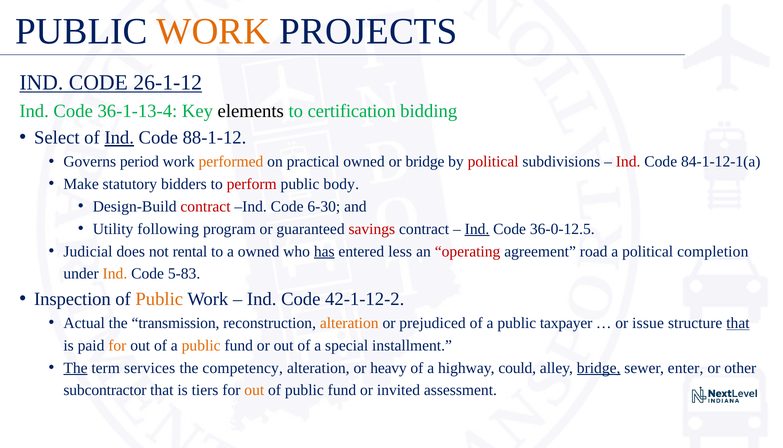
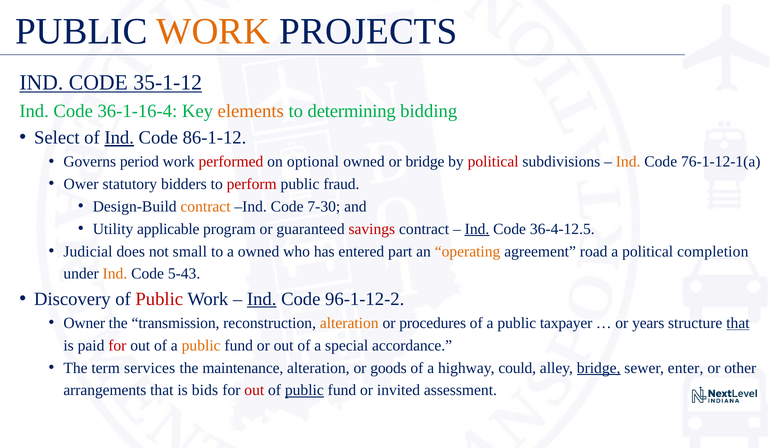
26-1-12: 26-1-12 -> 35-1-12
36-1-13-4: 36-1-13-4 -> 36-1-16-4
elements colour: black -> orange
certification: certification -> determining
88-1-12: 88-1-12 -> 86-1-12
performed colour: orange -> red
practical: practical -> optional
Ind at (628, 162) colour: red -> orange
84-1-12-1(a: 84-1-12-1(a -> 76-1-12-1(a
Make: Make -> Ower
body: body -> fraud
contract at (206, 206) colour: red -> orange
6-30: 6-30 -> 7-30
following: following -> applicable
36-0-12.5: 36-0-12.5 -> 36-4-12.5
rental: rental -> small
has underline: present -> none
less: less -> part
operating colour: red -> orange
5-83: 5-83 -> 5-43
Inspection: Inspection -> Discovery
Public at (159, 299) colour: orange -> red
Ind at (262, 299) underline: none -> present
42-1-12-2: 42-1-12-2 -> 96-1-12-2
Actual: Actual -> Owner
prejudiced: prejudiced -> procedures
issue: issue -> years
for at (117, 345) colour: orange -> red
installment: installment -> accordance
The at (75, 367) underline: present -> none
competency: competency -> maintenance
heavy: heavy -> goods
subcontractor: subcontractor -> arrangements
tiers: tiers -> bids
out at (254, 390) colour: orange -> red
public at (304, 390) underline: none -> present
